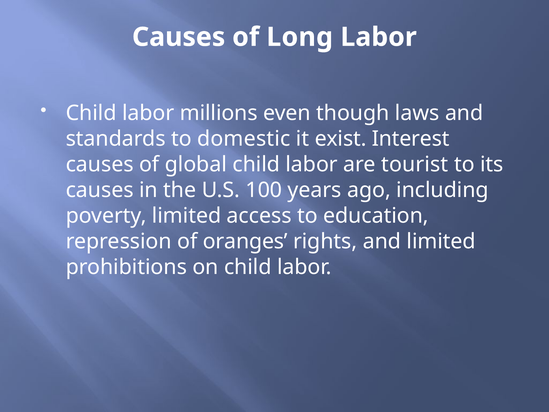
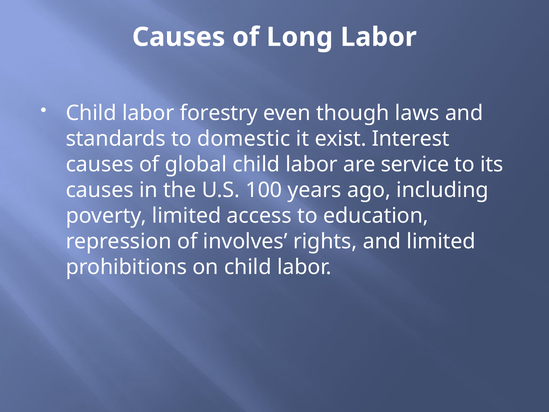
millions: millions -> forestry
tourist: tourist -> service
oranges: oranges -> involves
